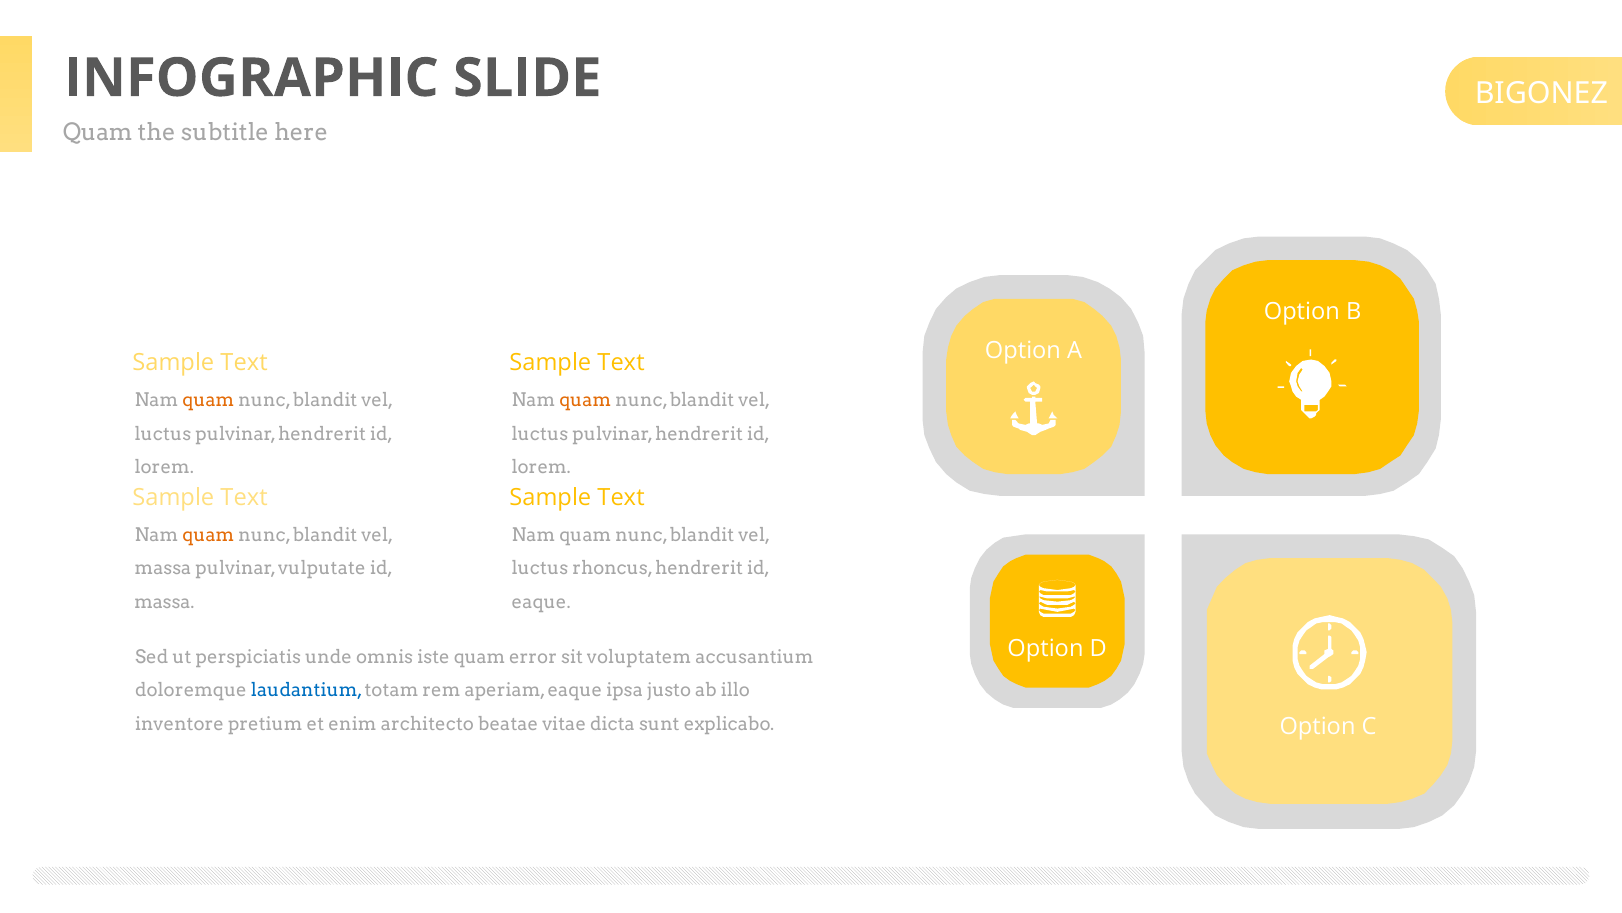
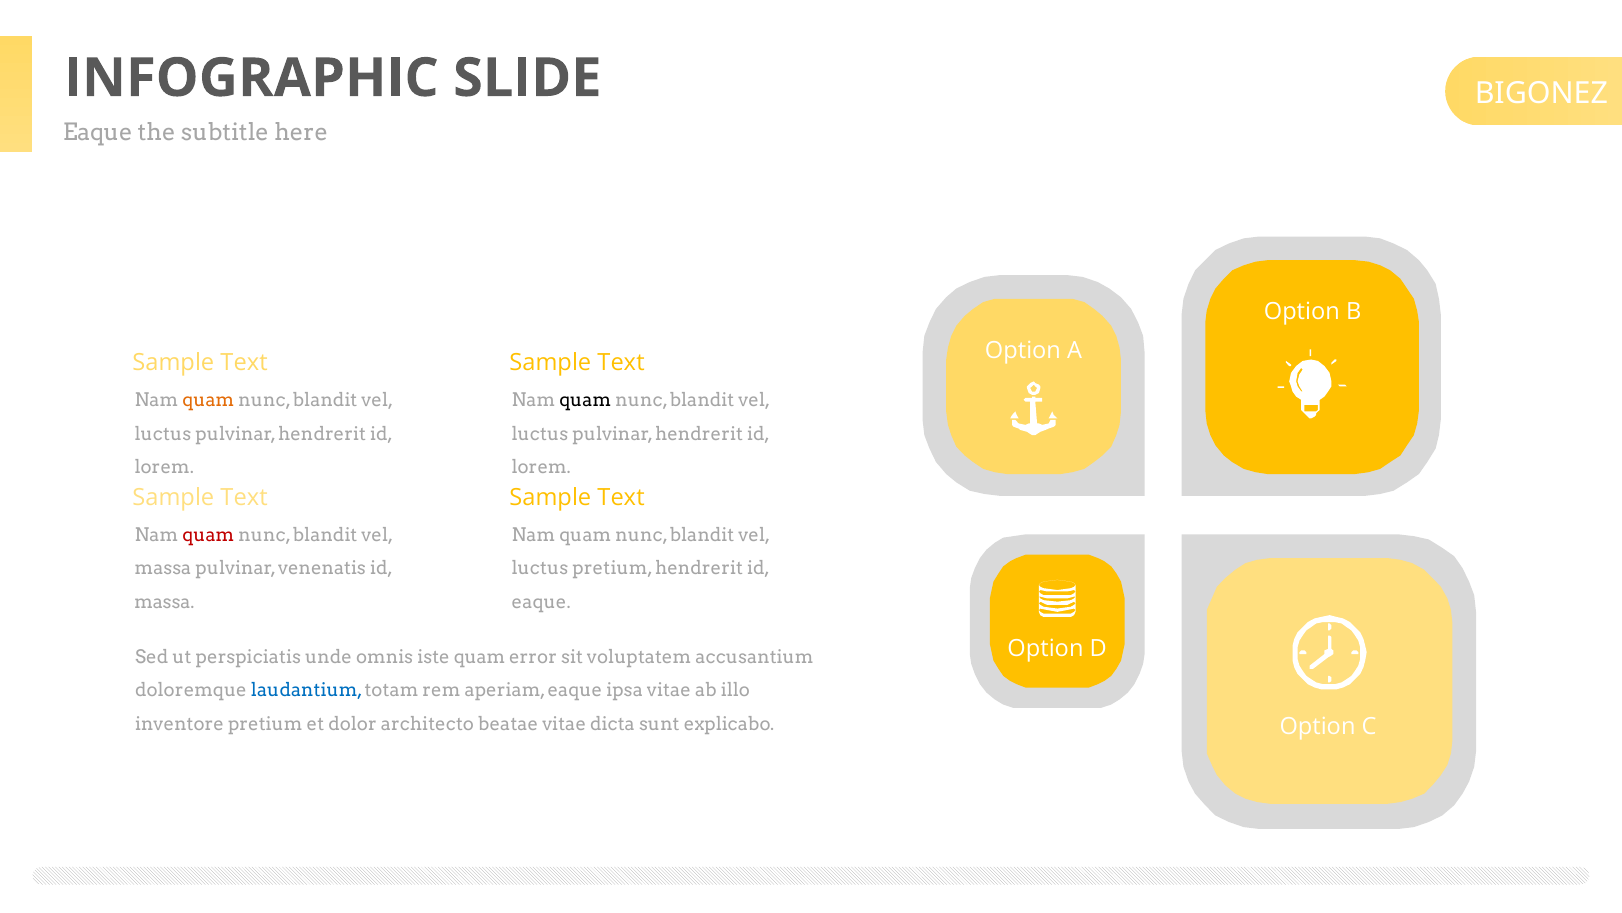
Quam at (98, 132): Quam -> Eaque
quam at (585, 400) colour: orange -> black
quam at (208, 535) colour: orange -> red
vulputate: vulputate -> venenatis
luctus rhoncus: rhoncus -> pretium
ipsa justo: justo -> vitae
enim: enim -> dolor
